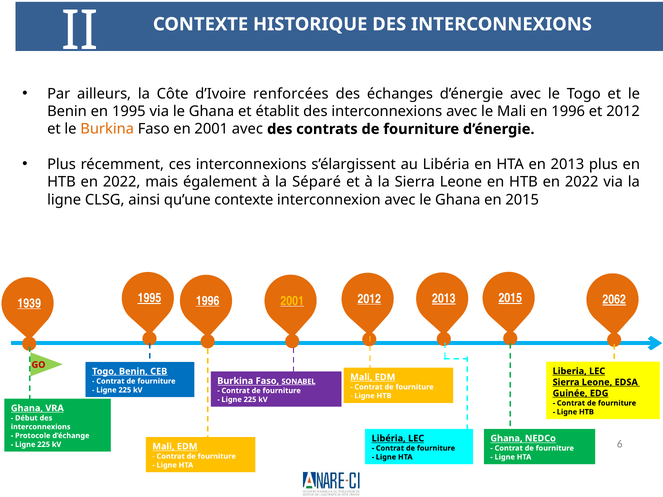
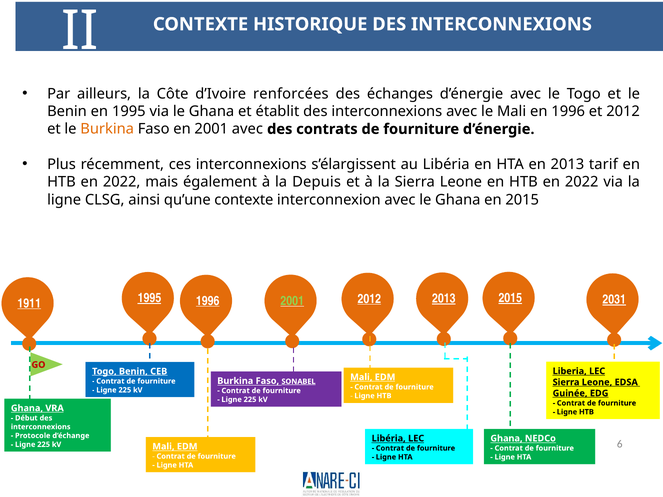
2013 plus: plus -> tarif
Séparé: Séparé -> Depuis
1939: 1939 -> 1911
2001 at (292, 301) colour: yellow -> light green
2062: 2062 -> 2031
